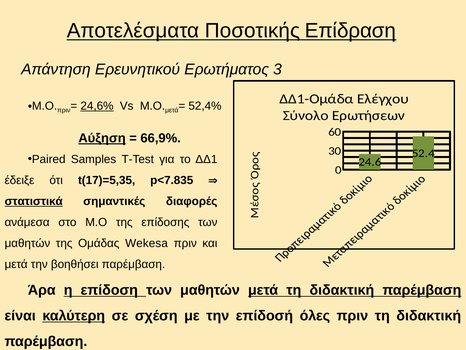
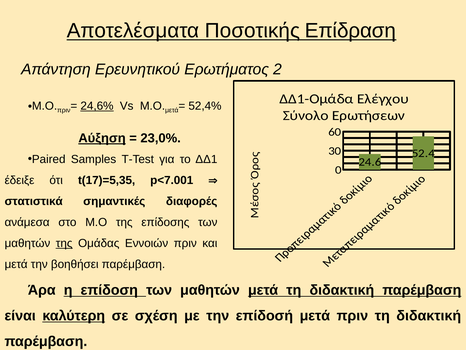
3: 3 -> 2
66,9%: 66,9% -> 23,0%
p<7.835: p<7.835 -> p<7.001
στατιστικά underline: present -> none
της at (64, 243) underline: none -> present
Wekesa: Wekesa -> Εννοιών
επίδοσή όλες: όλες -> μετά
